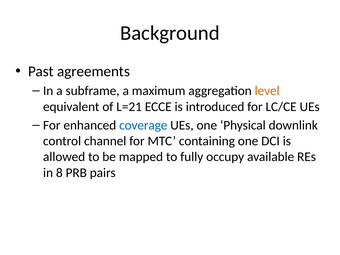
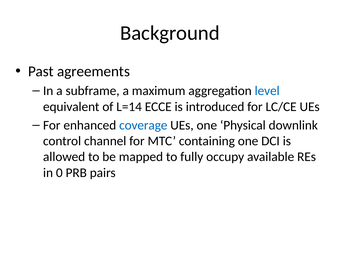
level colour: orange -> blue
L=21: L=21 -> L=14
8: 8 -> 0
